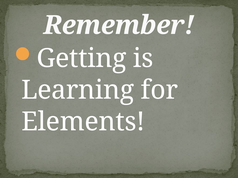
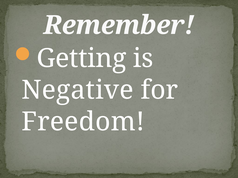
Learning: Learning -> Negative
Elements: Elements -> Freedom
